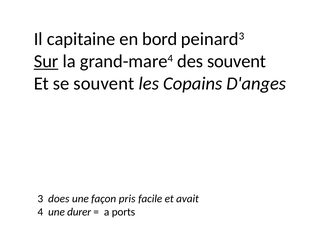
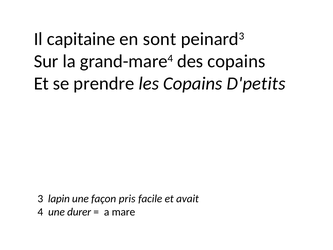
bord: bord -> sont
Sur underline: present -> none
des souvent: souvent -> copains
se souvent: souvent -> prendre
D'anges: D'anges -> D'petits
does: does -> lapin
ports: ports -> mare
